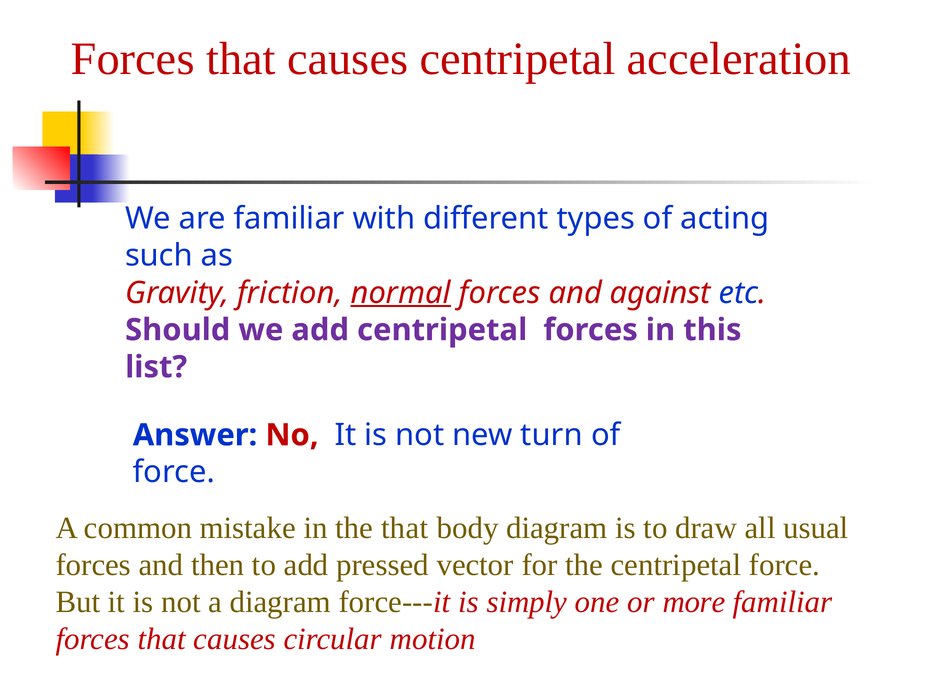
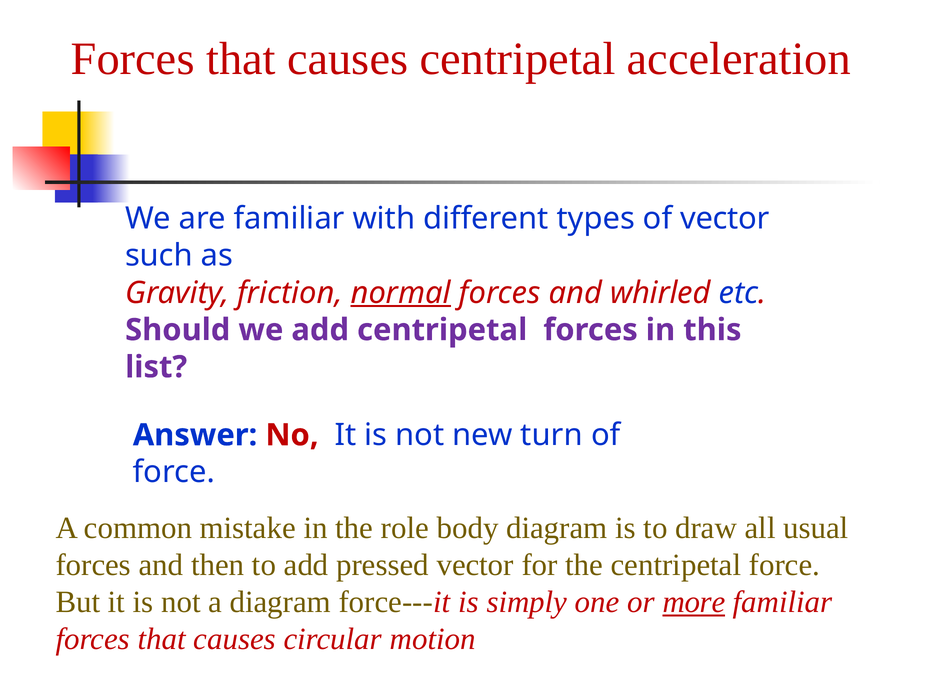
of acting: acting -> vector
against: against -> whirled
the that: that -> role
more underline: none -> present
